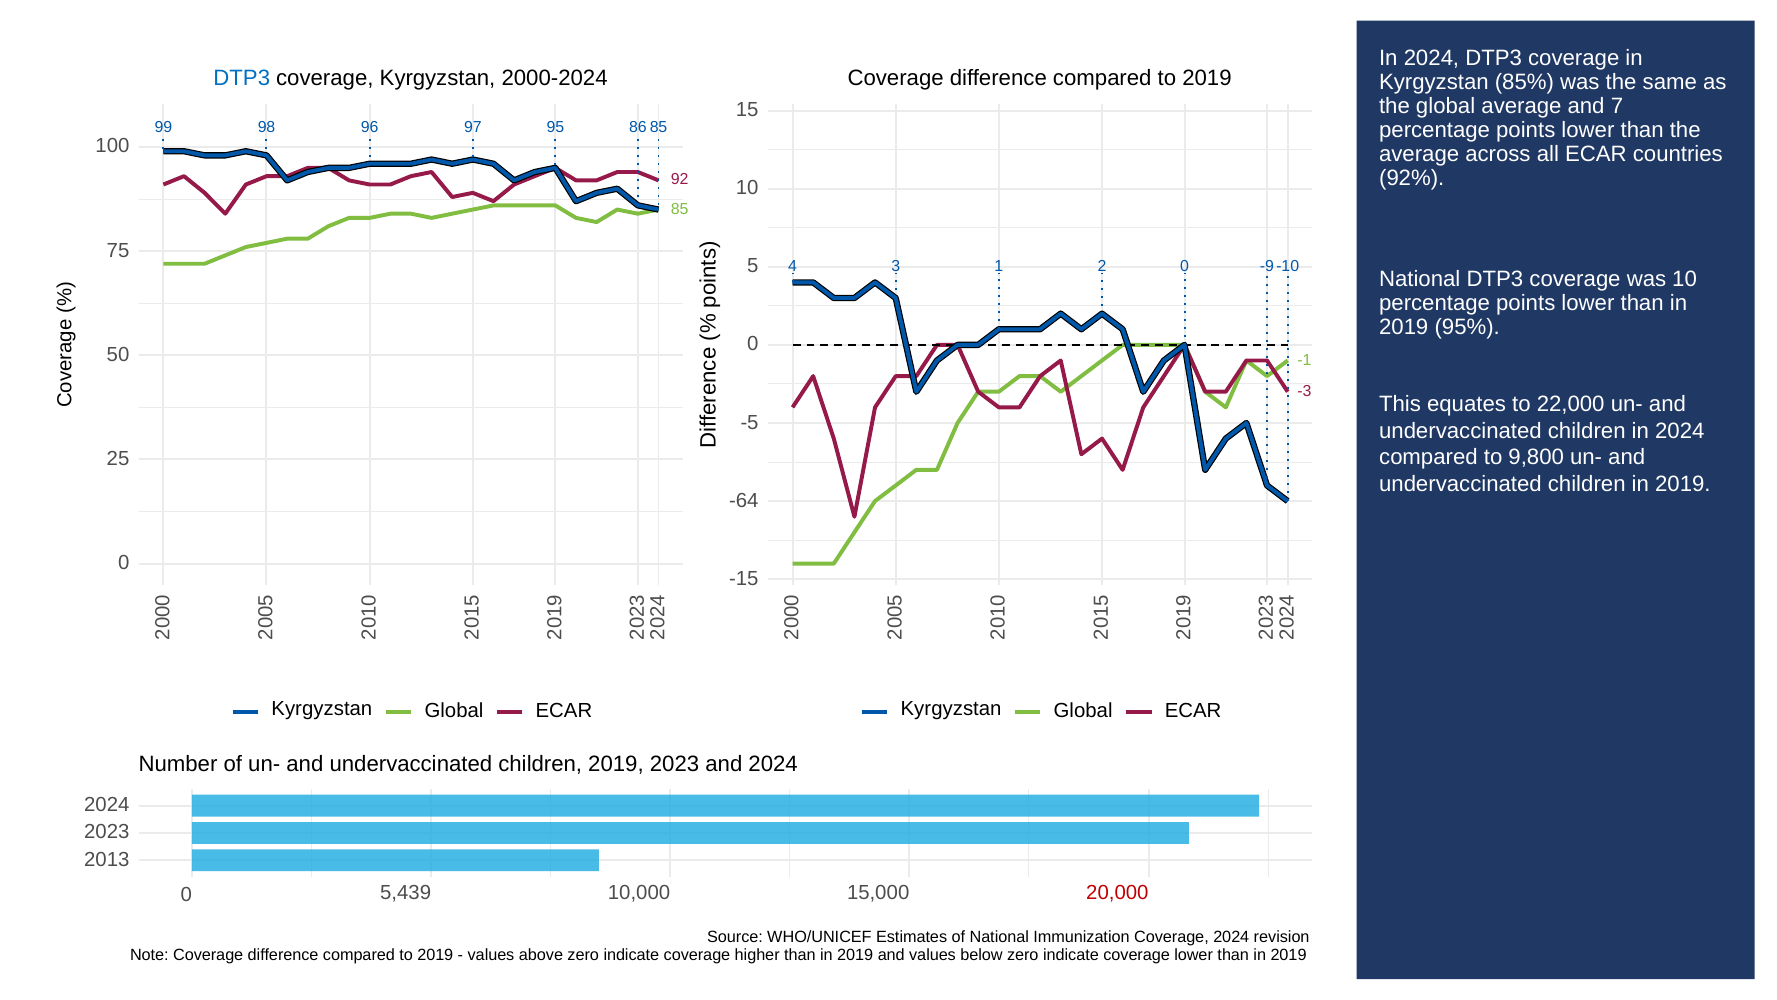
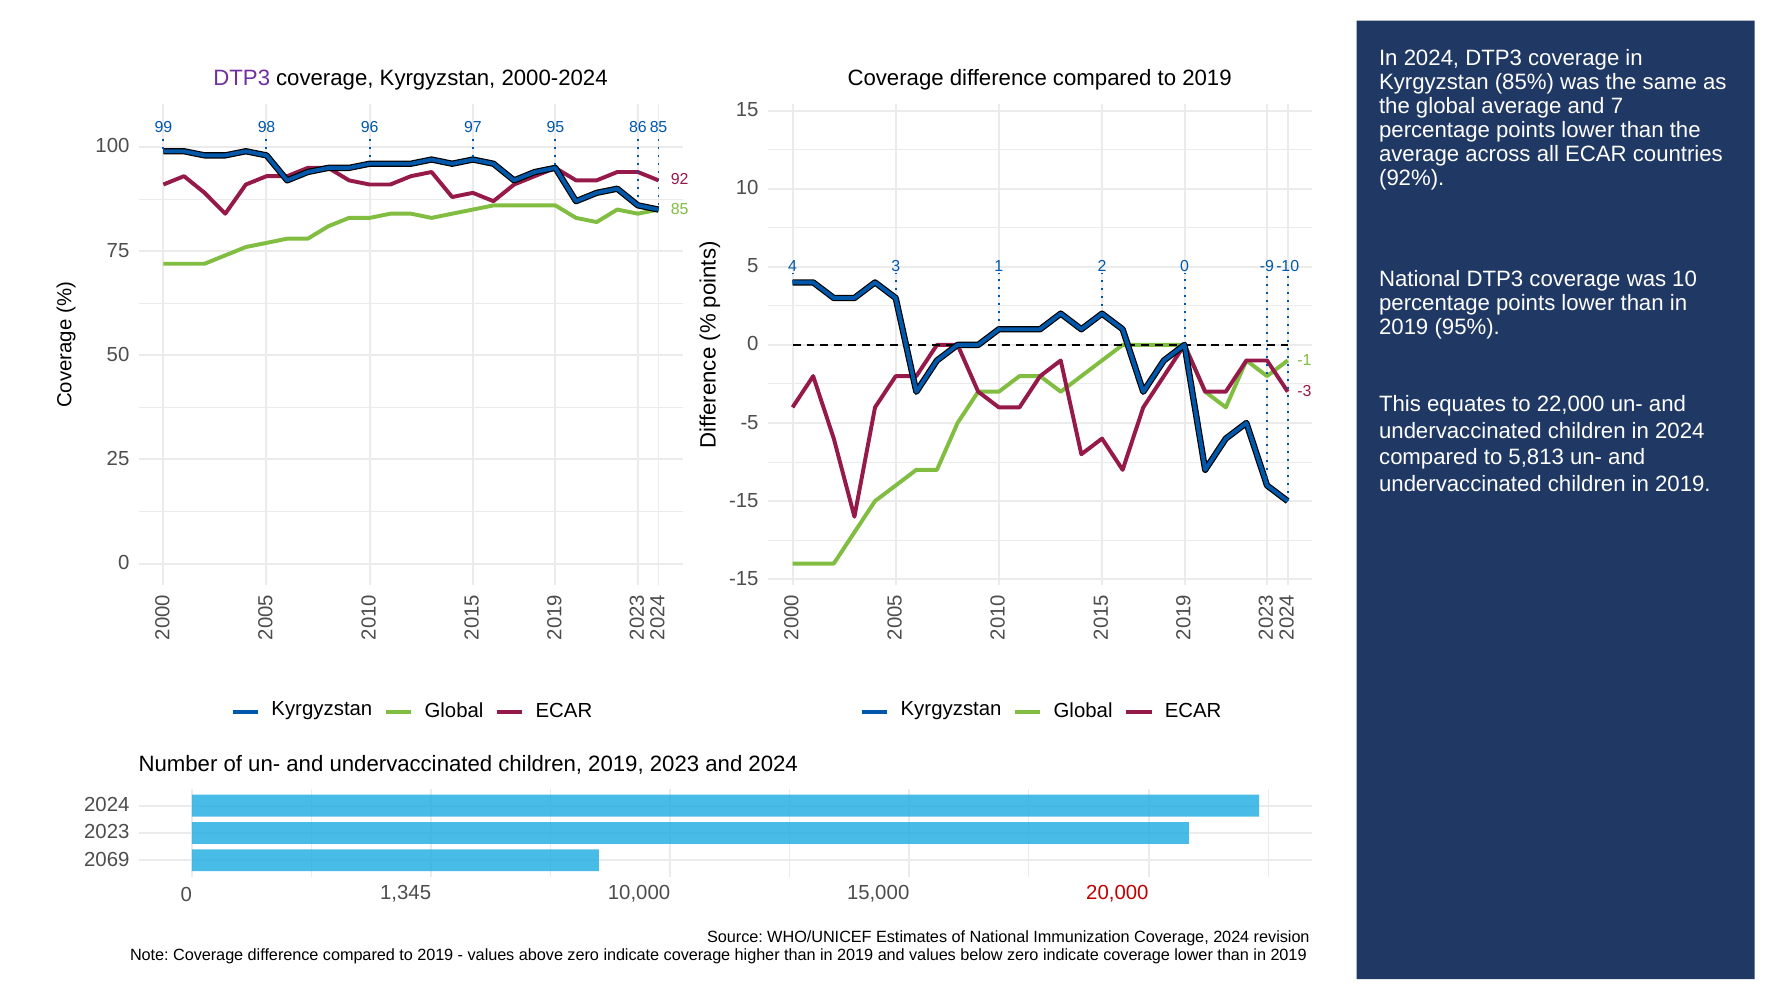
DTP3 at (242, 78) colour: blue -> purple
9,800: 9,800 -> 5,813
-64 at (744, 500): -64 -> -15
2013: 2013 -> 2069
5,439: 5,439 -> 1,345
